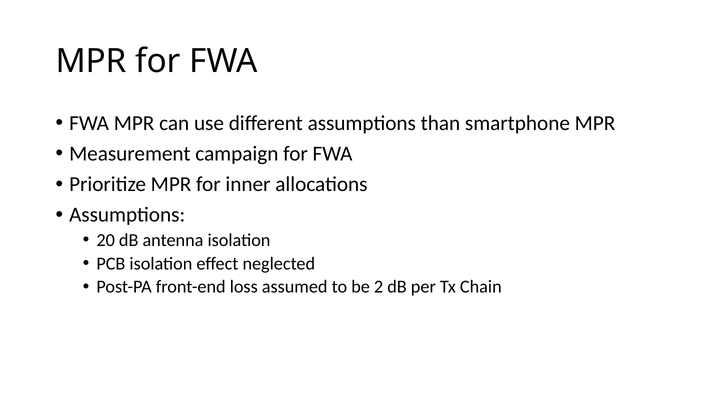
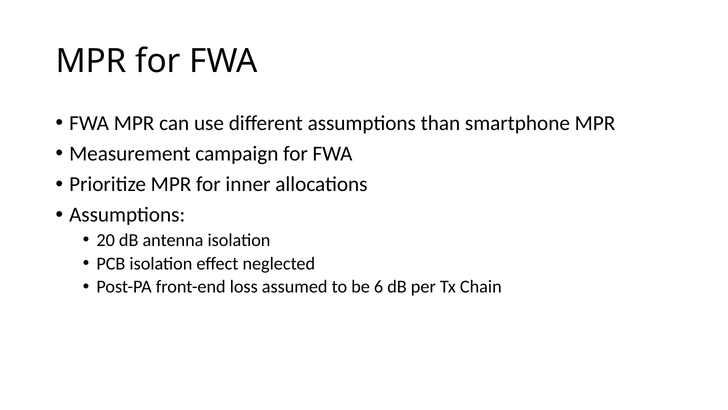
2: 2 -> 6
